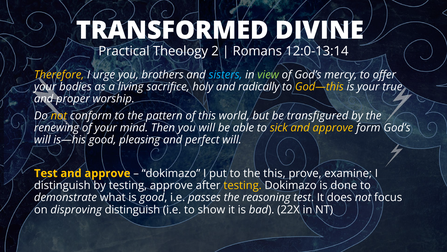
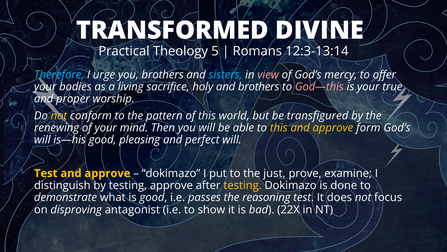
2: 2 -> 5
12:0-13:14: 12:0-13:14 -> 12:3-13:14
Therefore colour: yellow -> light blue
view colour: light green -> pink
and radically: radically -> brothers
God—this colour: yellow -> pink
to sick: sick -> this
the this: this -> just
disproving distinguish: distinguish -> antagonist
